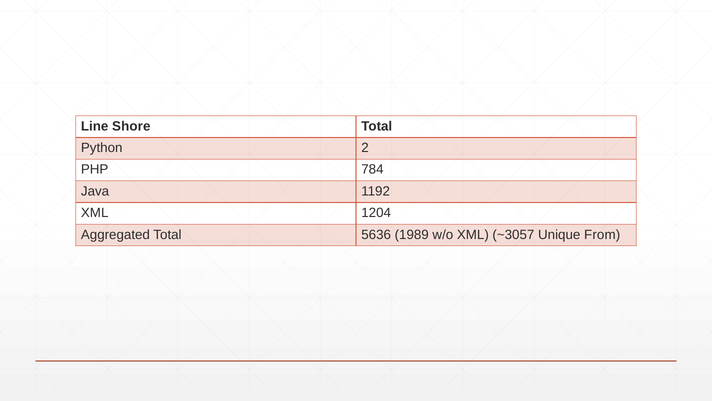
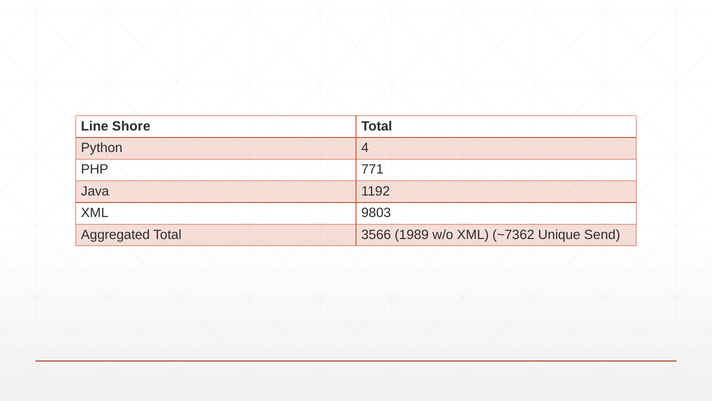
2: 2 -> 4
784: 784 -> 771
1204: 1204 -> 9803
5636: 5636 -> 3566
~3057: ~3057 -> ~7362
From: From -> Send
